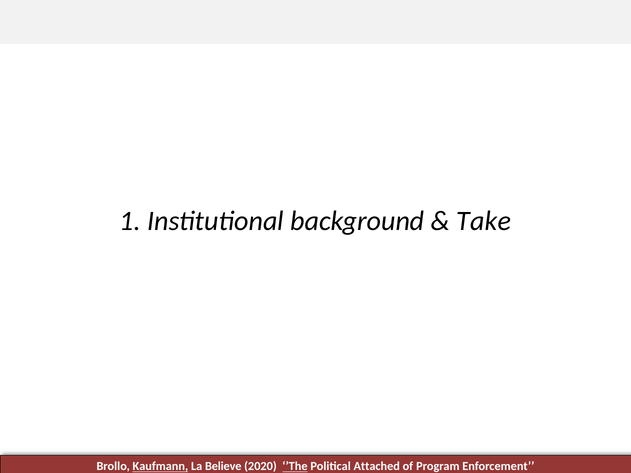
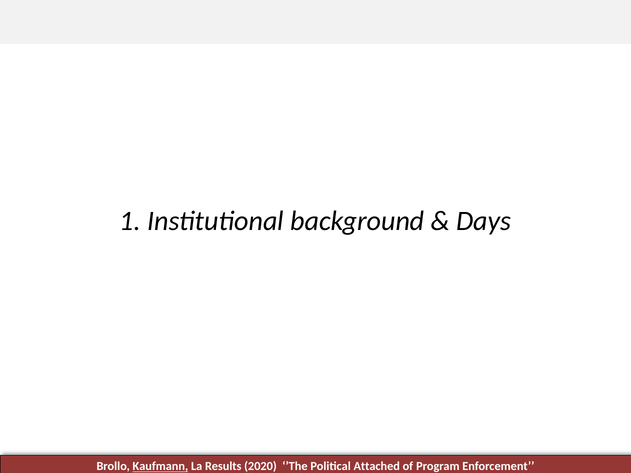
Take: Take -> Days
Believe: Believe -> Results
’The underline: present -> none
